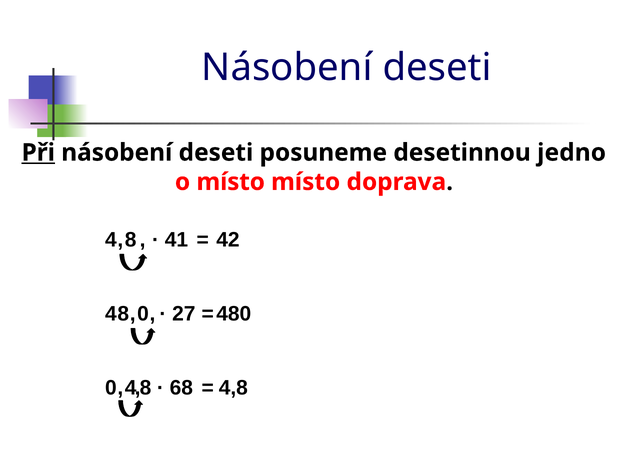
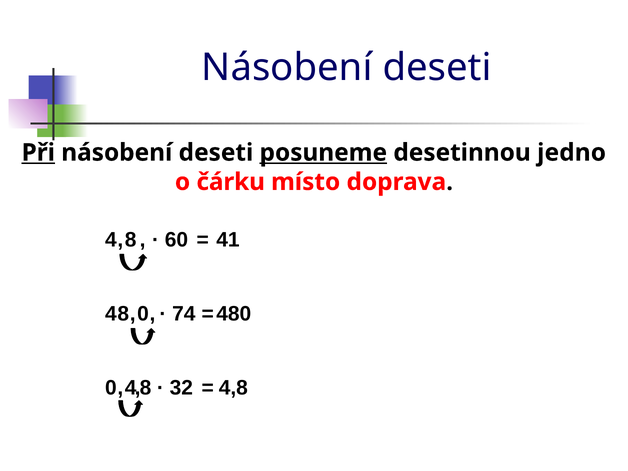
posuneme underline: none -> present
o místo: místo -> čárku
41: 41 -> 60
42: 42 -> 41
27: 27 -> 74
68: 68 -> 32
